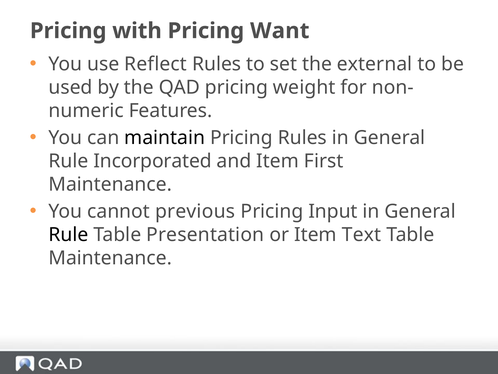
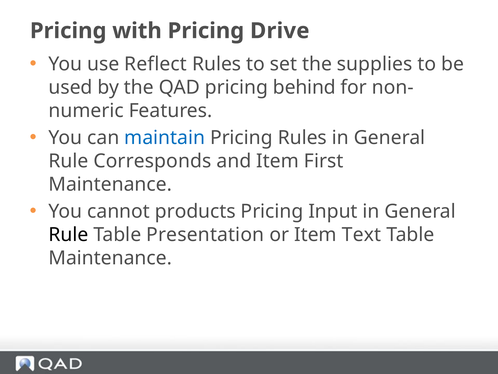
Want: Want -> Drive
external: external -> supplies
weight: weight -> behind
maintain colour: black -> blue
Incorporated: Incorporated -> Corresponds
previous: previous -> products
